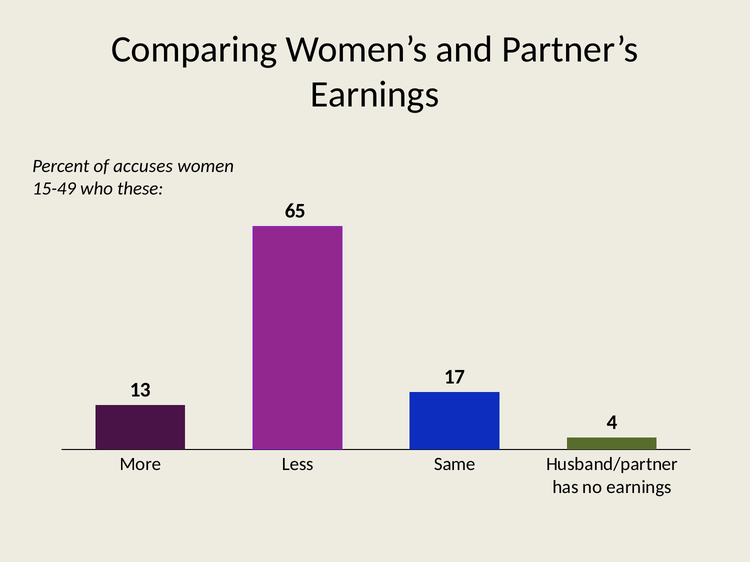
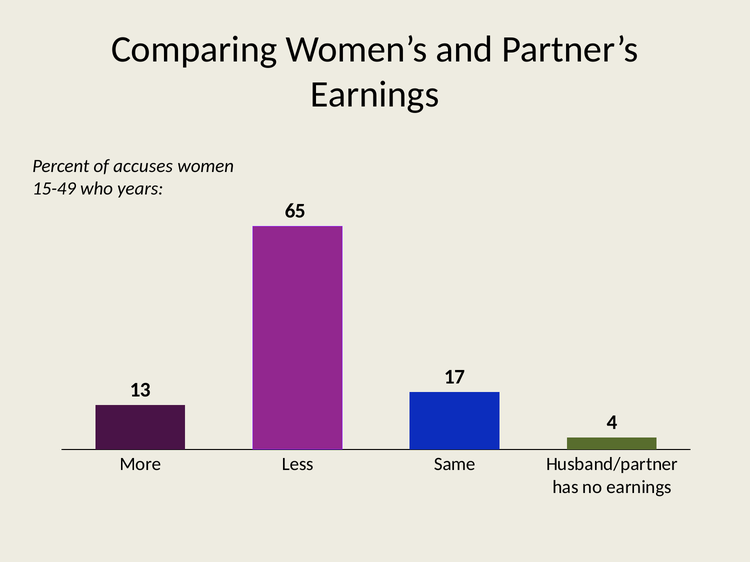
these: these -> years
